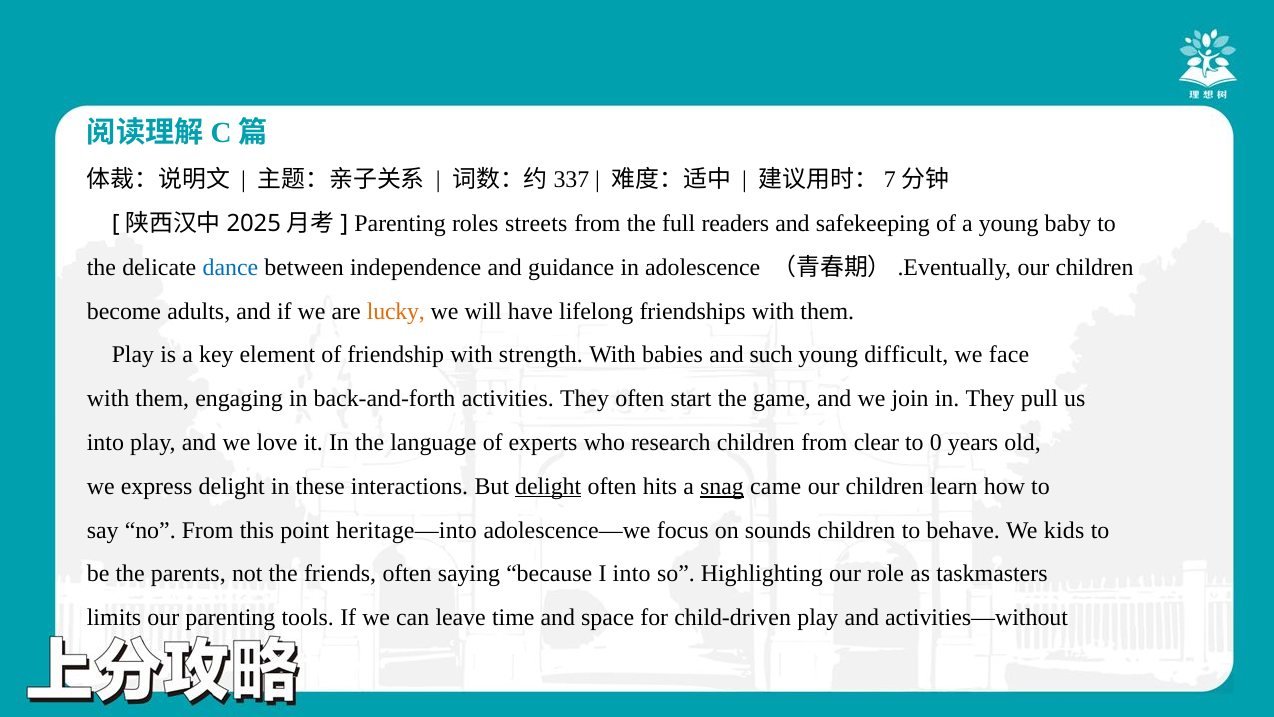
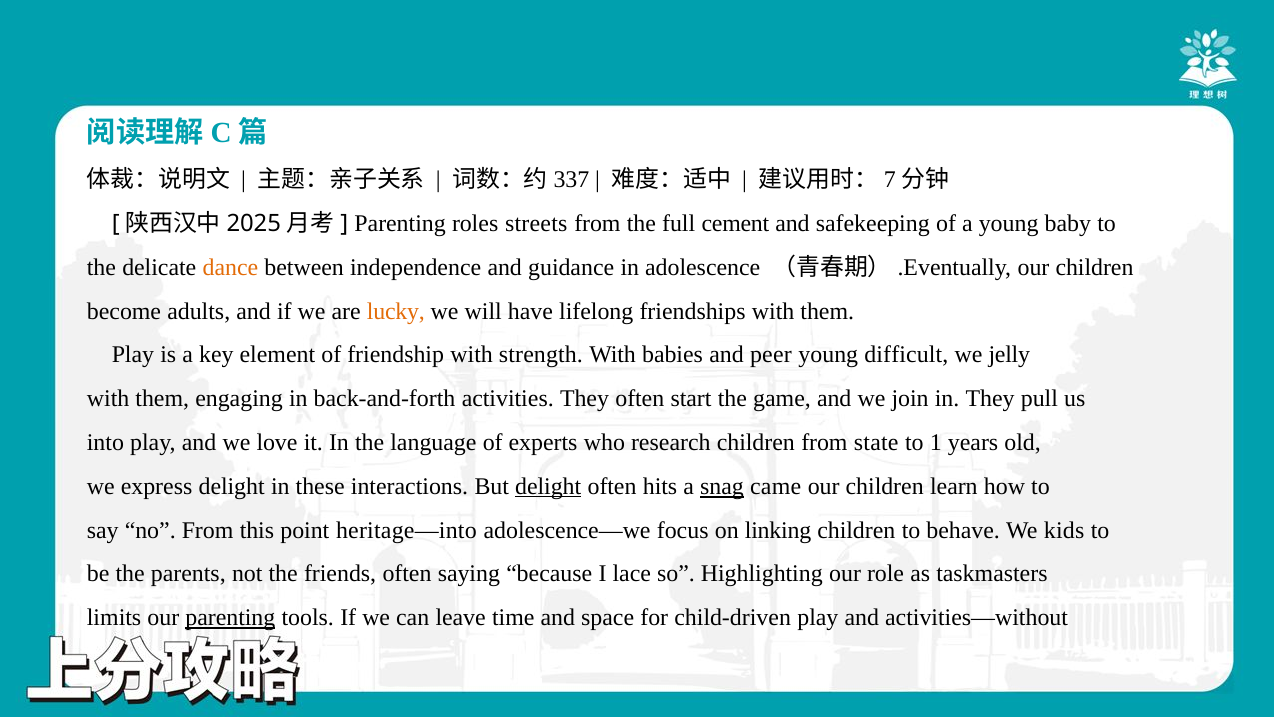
readers: readers -> cement
dance colour: blue -> orange
such: such -> peer
face: face -> jelly
clear: clear -> state
0: 0 -> 1
sounds: sounds -> linking
I into: into -> lace
parenting at (230, 618) underline: none -> present
